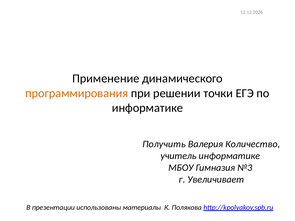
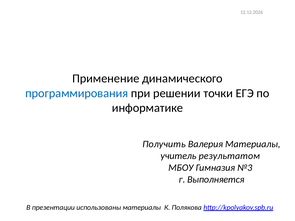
программирования colour: orange -> blue
Валерия Количество: Количество -> Материалы
учитель информатике: информатике -> результатом
Увеличивает: Увеличивает -> Выполняется
